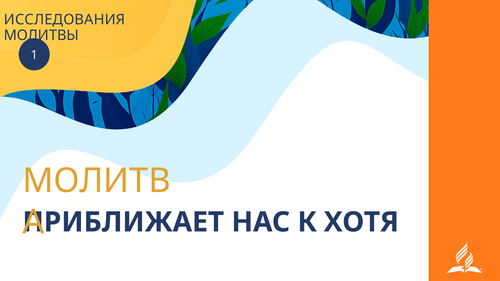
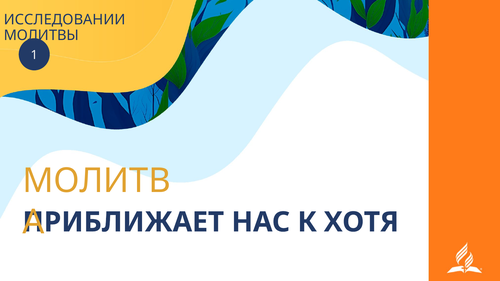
ИССЛЕДОВАНИЯ: ИССЛЕДОВАНИЯ -> ИССЛЕДОВАНИИ
